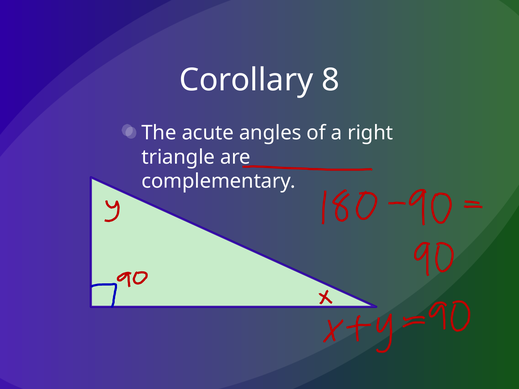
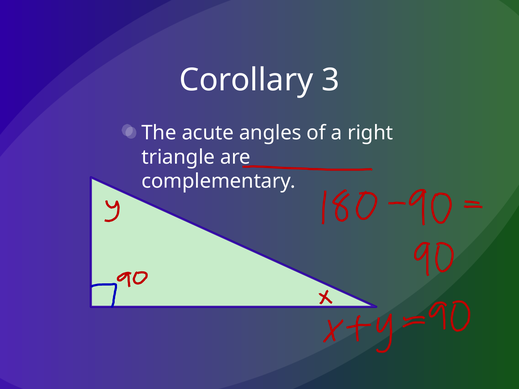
8: 8 -> 3
